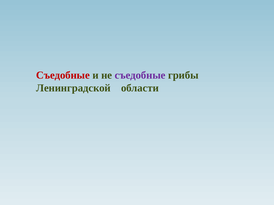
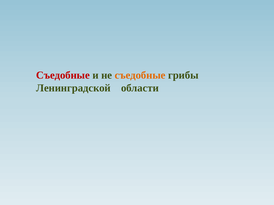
съедобные at (140, 75) colour: purple -> orange
